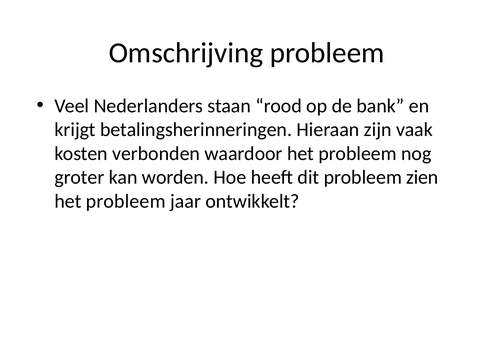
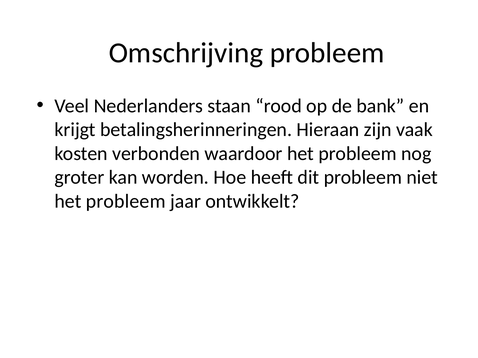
zien: zien -> niet
